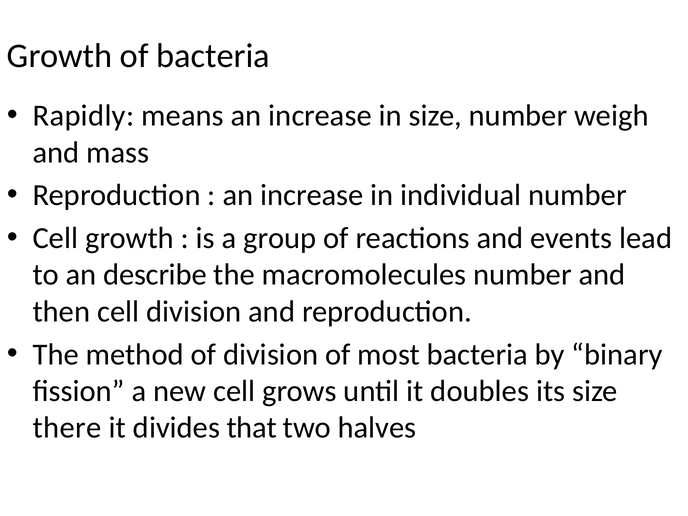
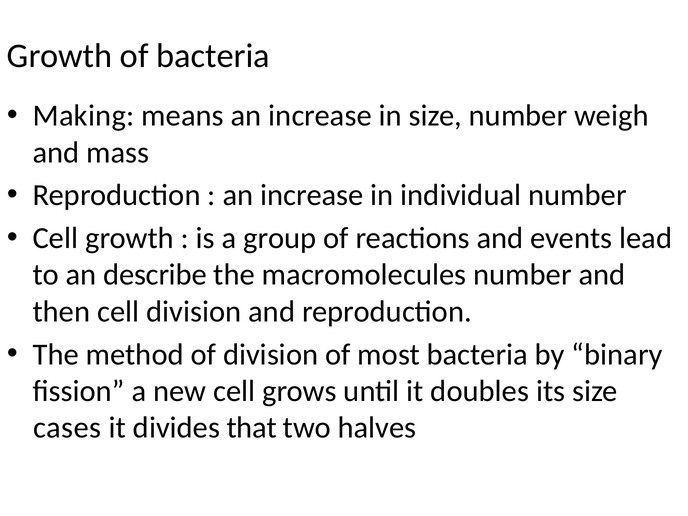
Rapidly: Rapidly -> Making
there: there -> cases
